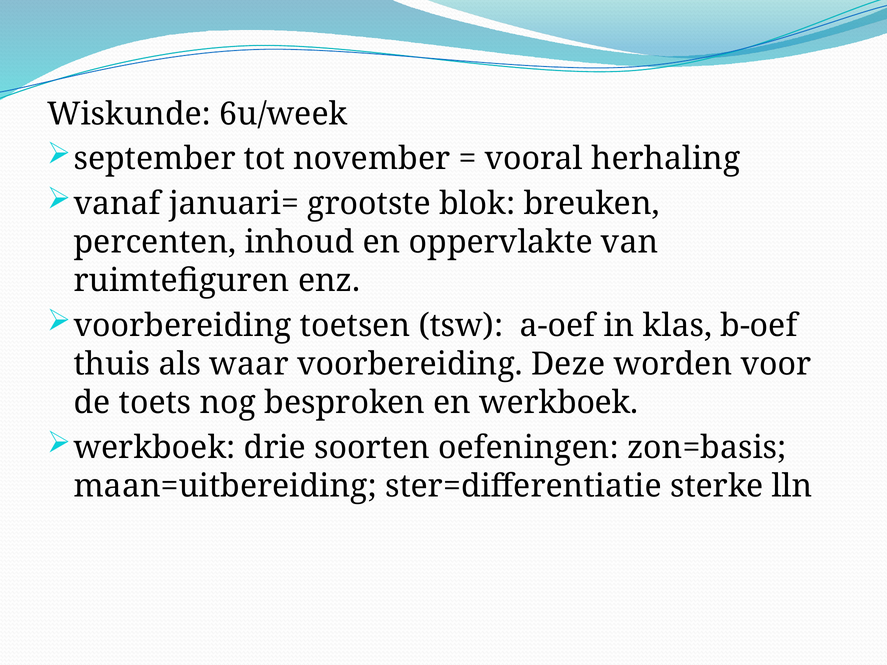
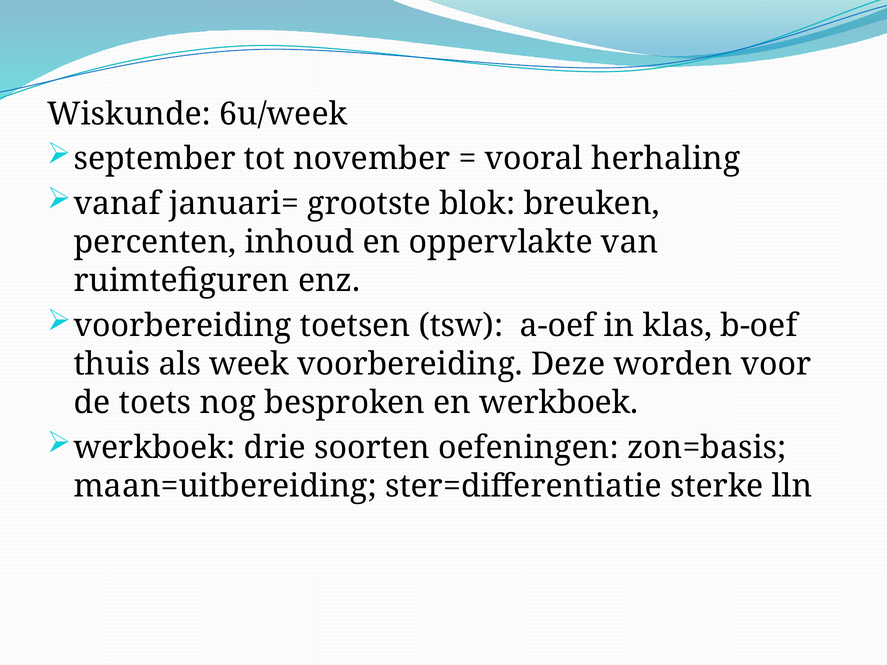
waar: waar -> week
